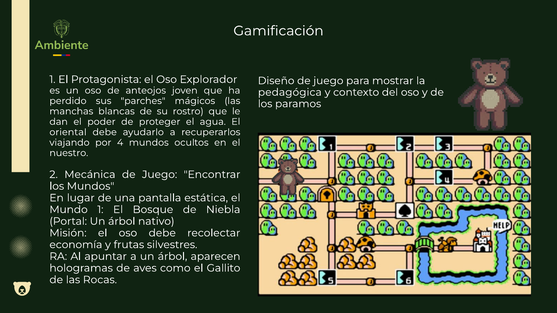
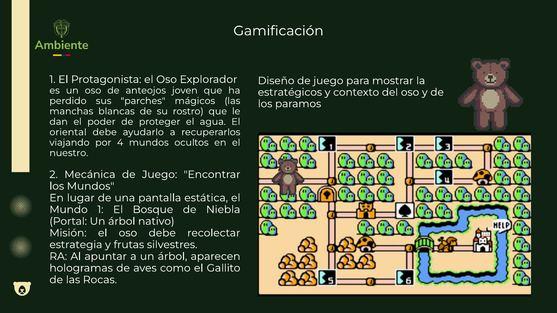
pedagógica: pedagógica -> estratégicos
economía: economía -> estrategia
